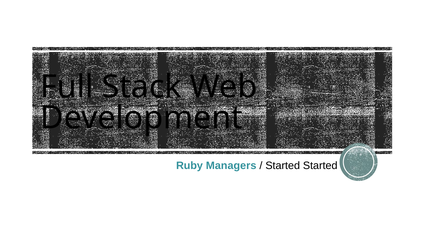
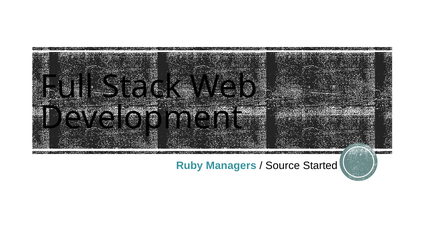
Started at (283, 166): Started -> Source
